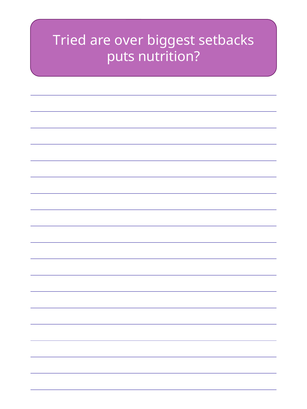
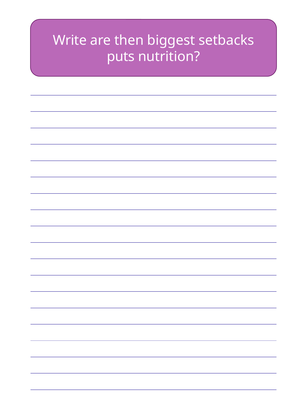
Tried: Tried -> Write
over: over -> then
